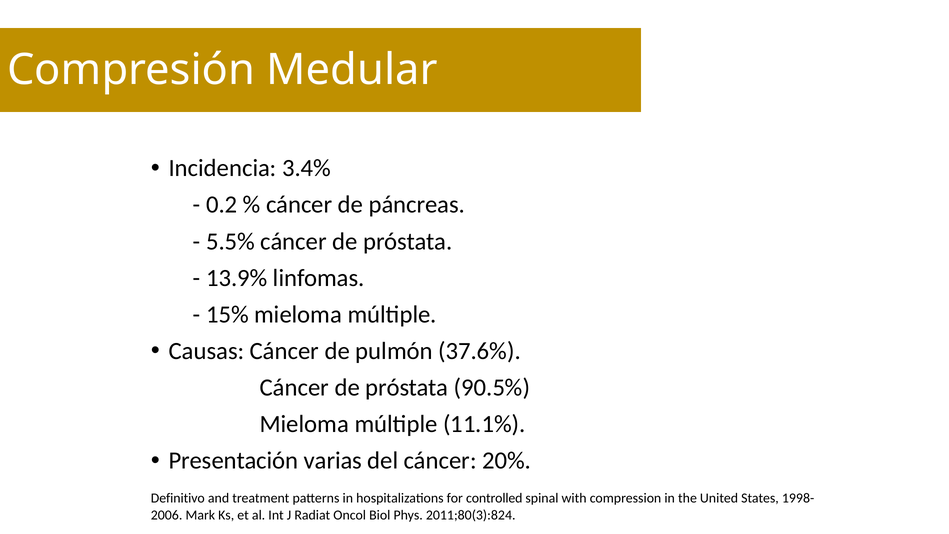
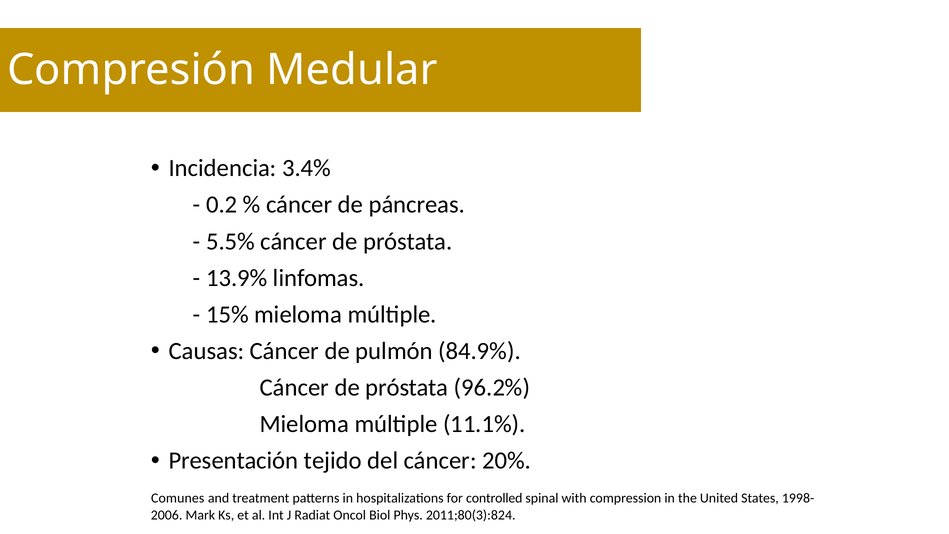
37.6%: 37.6% -> 84.9%
90.5%: 90.5% -> 96.2%
varias: varias -> tejido
Definitivo: Definitivo -> Comunes
